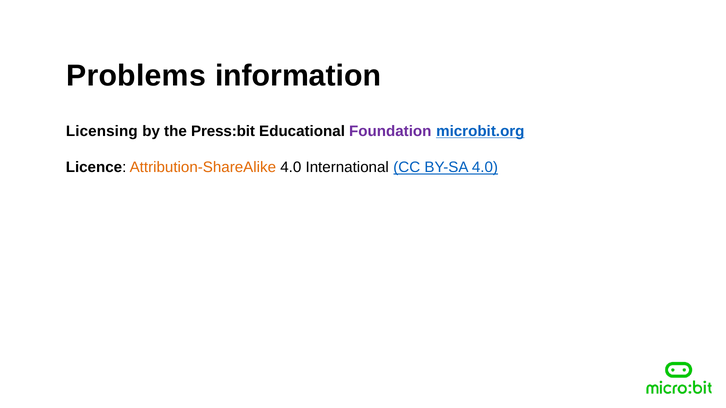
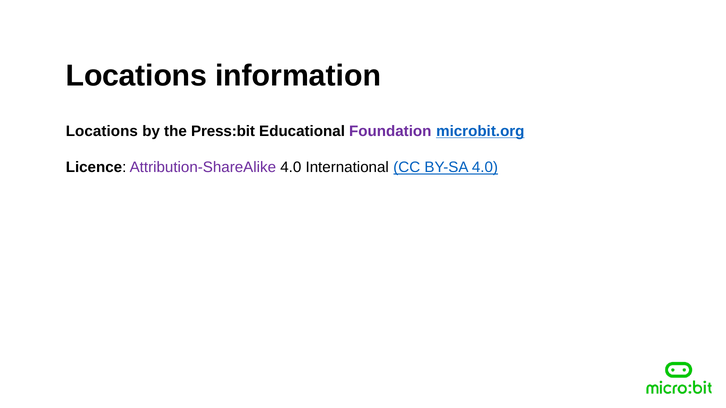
Problems at (136, 76): Problems -> Locations
Licensing at (102, 131): Licensing -> Locations
Attribution-ShareAlike colour: orange -> purple
